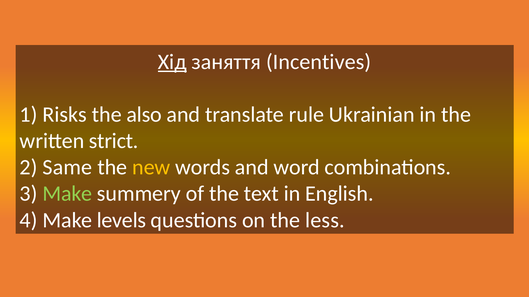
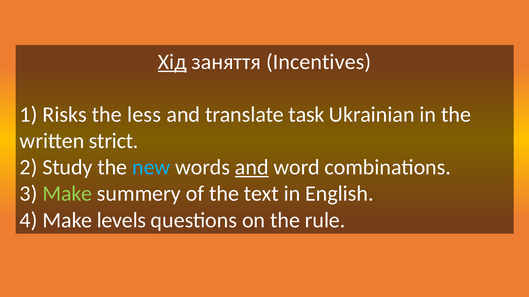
also: also -> less
rule: rule -> task
Same: Same -> Study
new colour: yellow -> light blue
and at (252, 168) underline: none -> present
less: less -> rule
